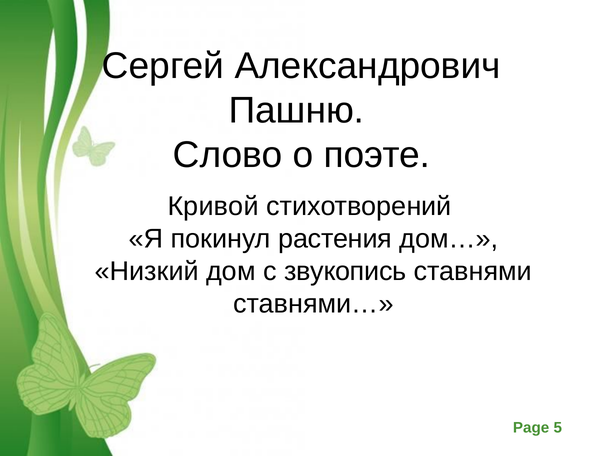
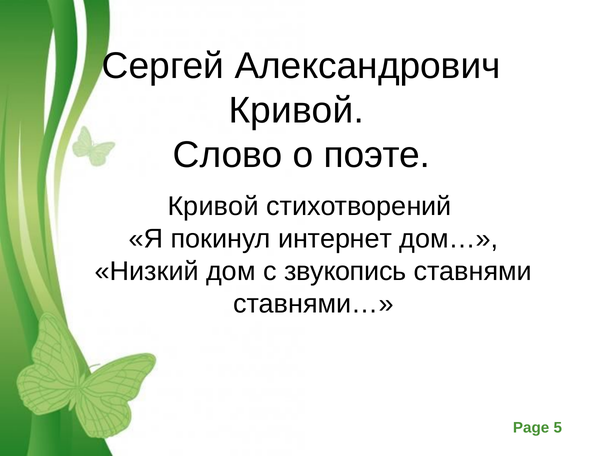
Пашню at (296, 110): Пашню -> Кривой
растения: растения -> интернет
